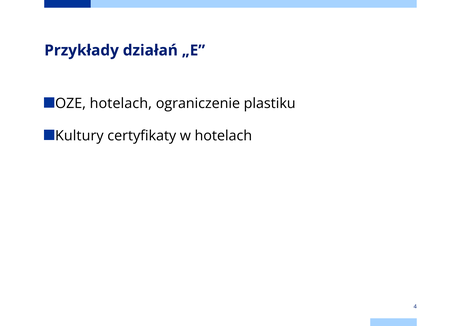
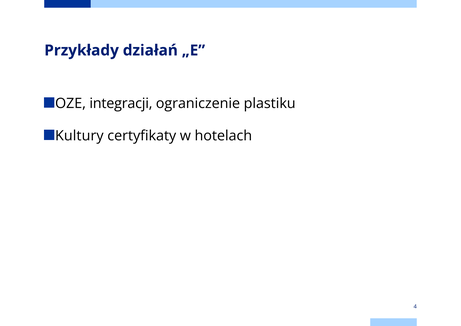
OZE hotelach: hotelach -> integracji
